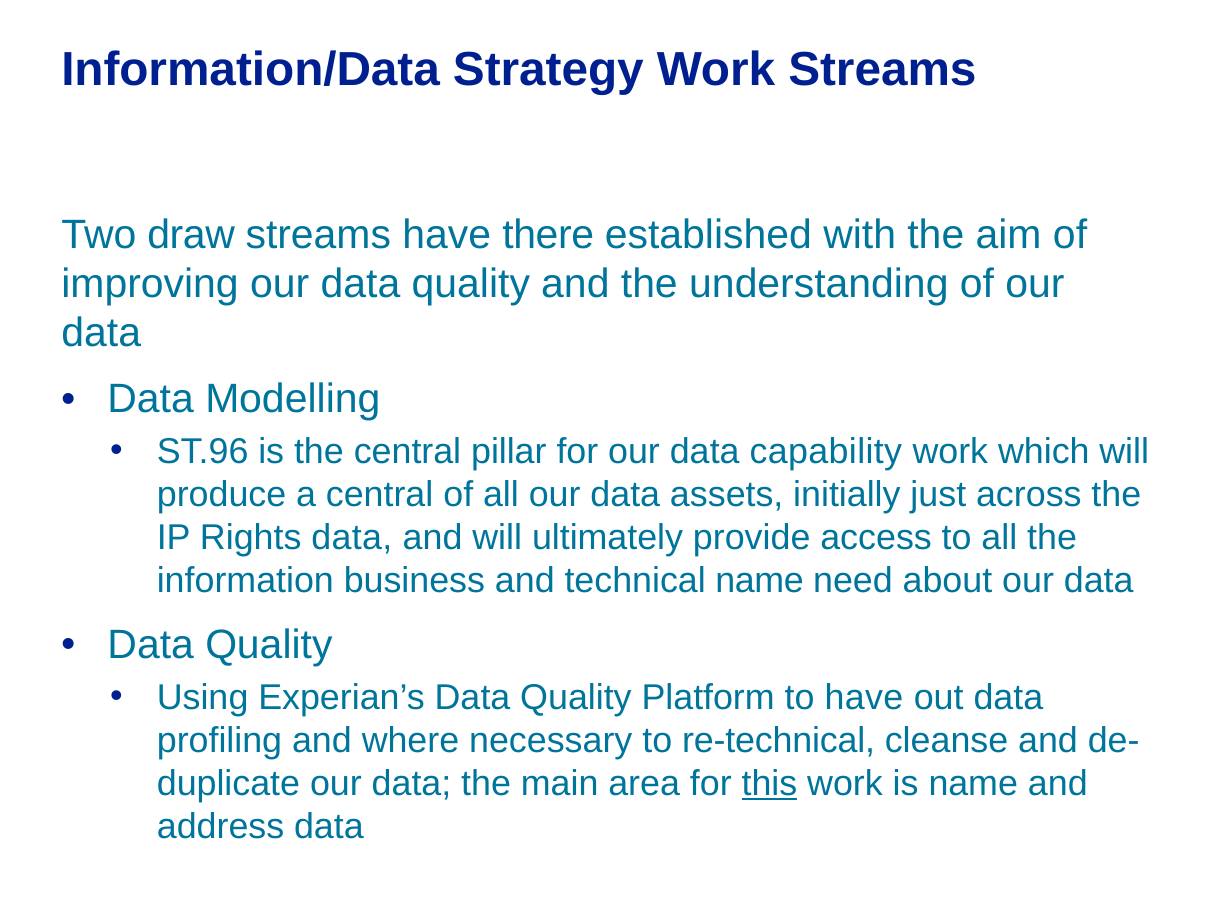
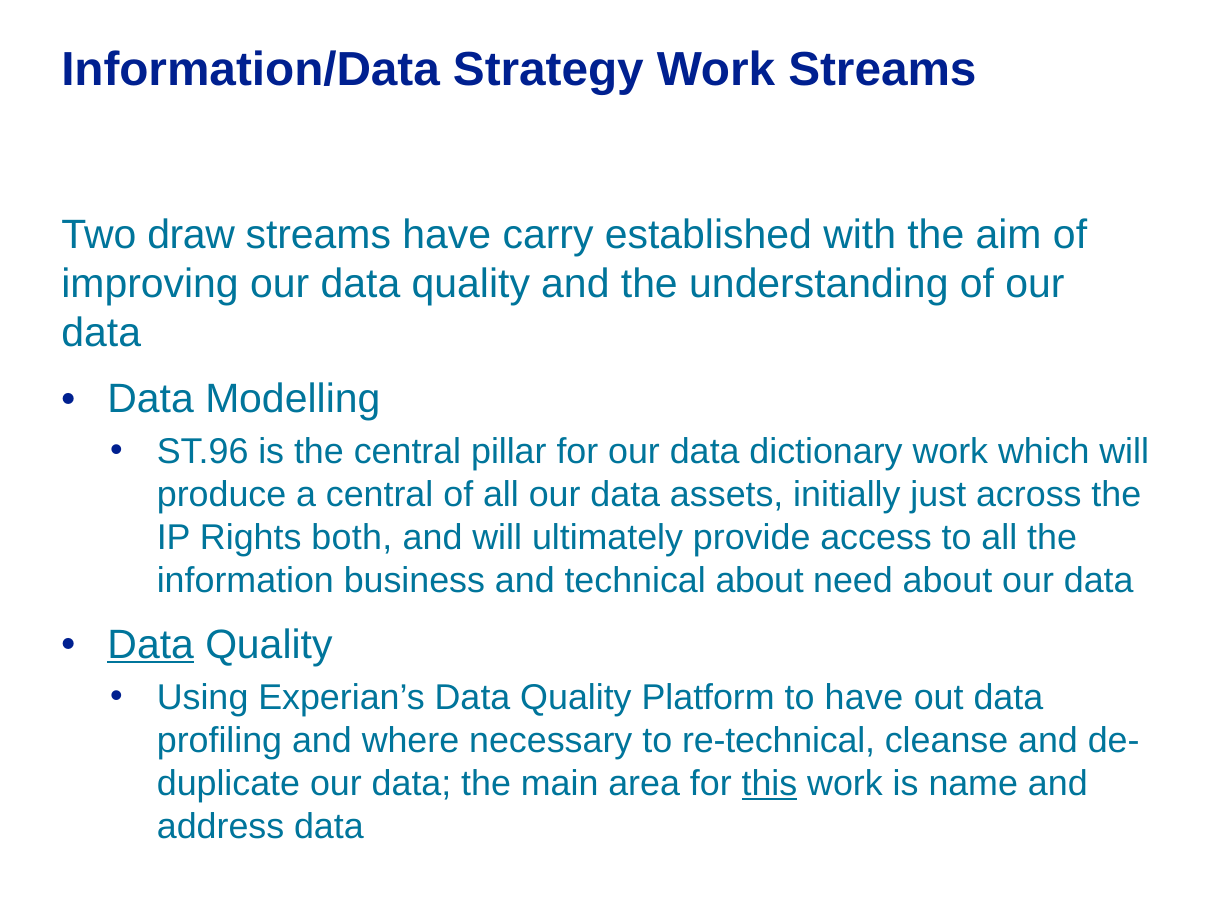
there: there -> carry
capability: capability -> dictionary
Rights data: data -> both
technical name: name -> about
Data at (151, 645) underline: none -> present
